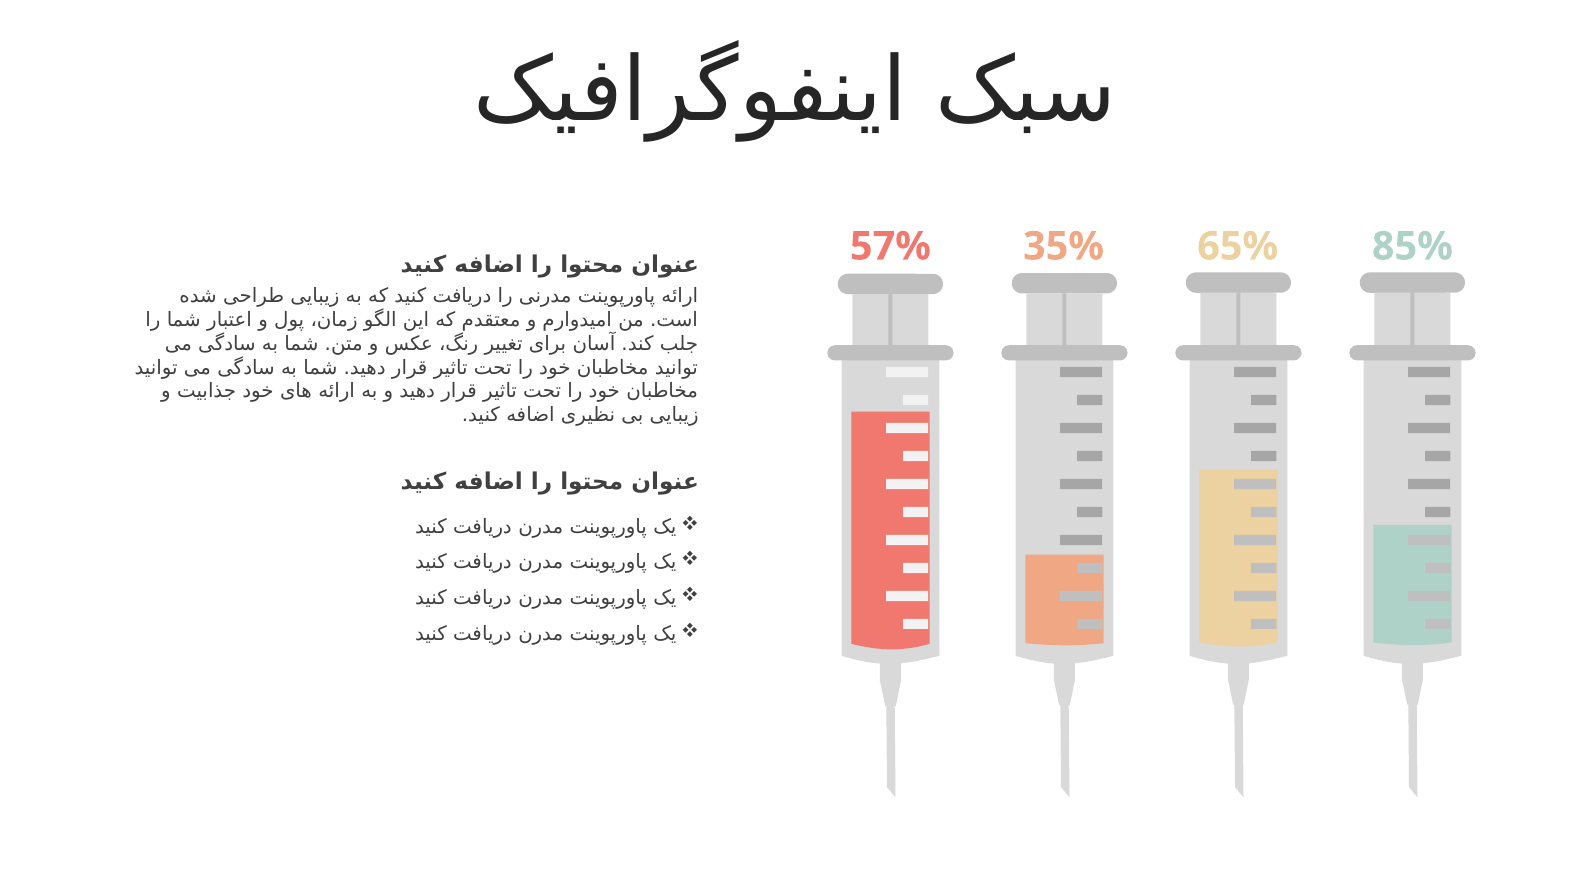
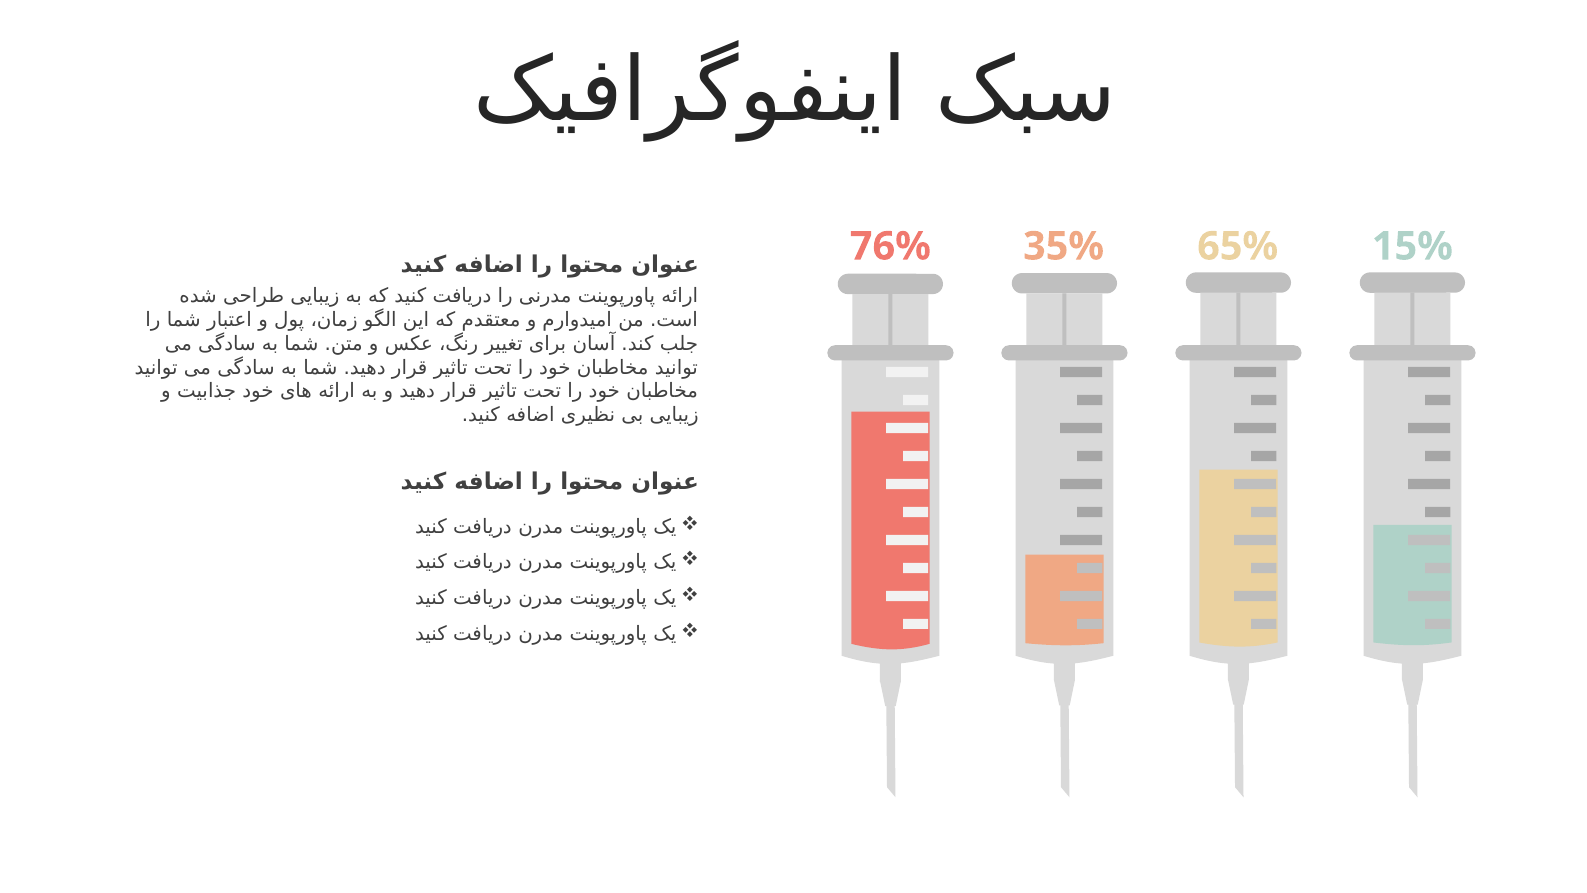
57%: 57% -> 76%
85%: 85% -> 15%
